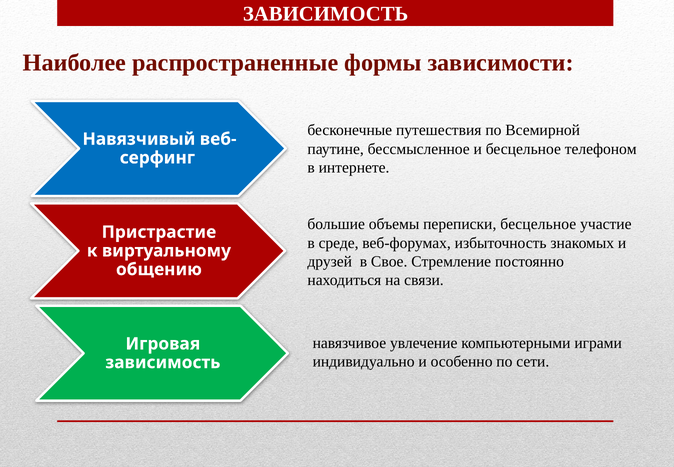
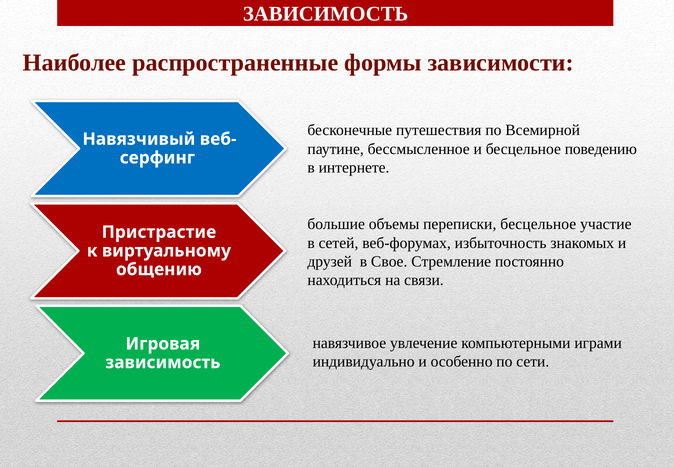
телефоном: телефоном -> поведению
среде: среде -> сетей
